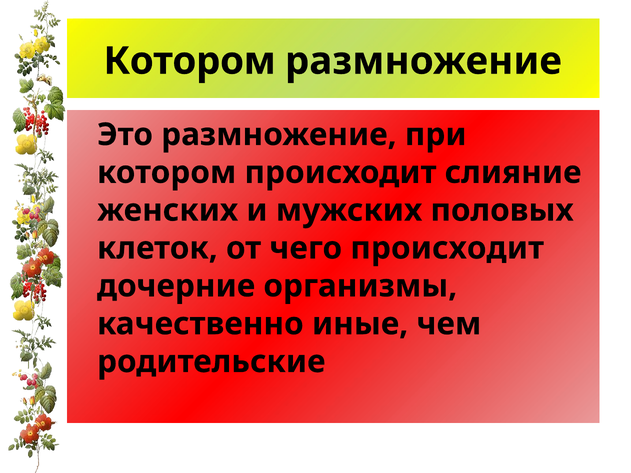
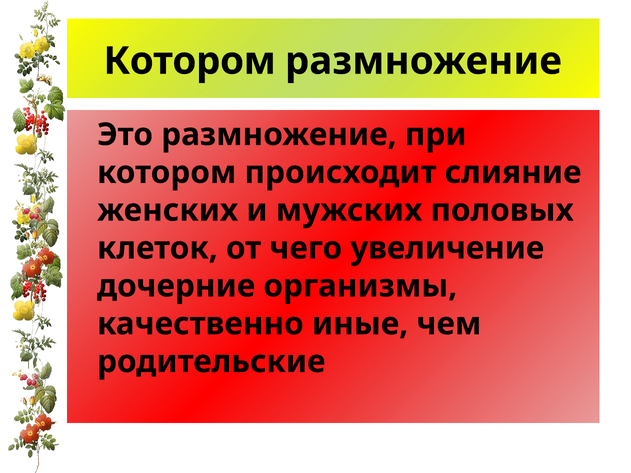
чего происходит: происходит -> увеличение
